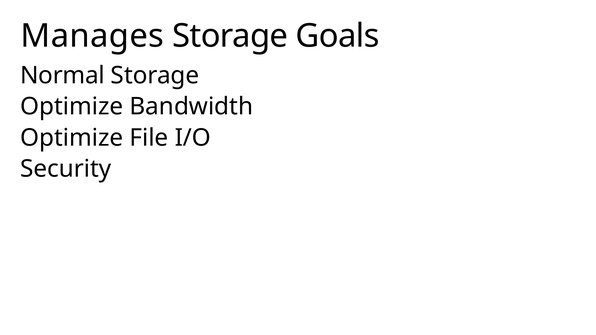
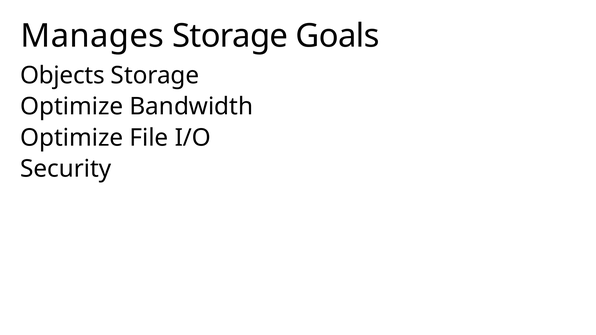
Normal: Normal -> Objects
